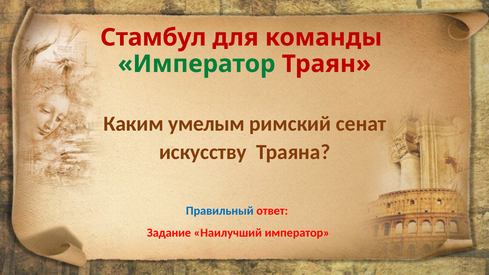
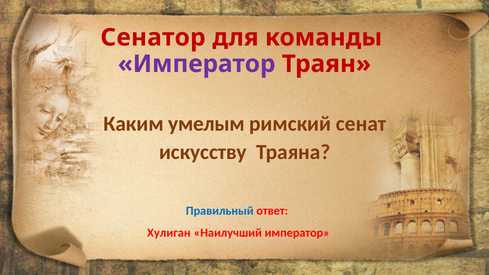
Стамбул: Стамбул -> Сенатор
Император at (197, 64) colour: green -> purple
Задание: Задание -> Хулиган
